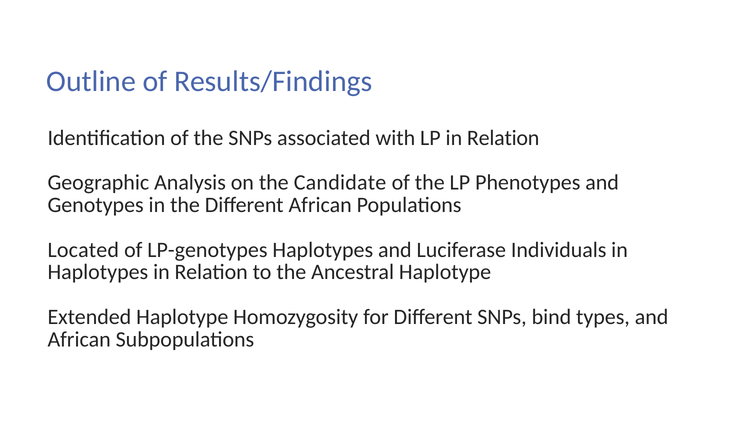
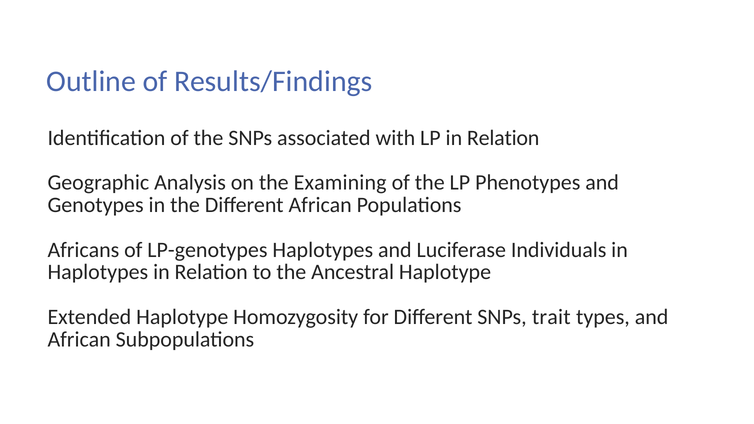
Candidate: Candidate -> Examining
Located: Located -> Africans
bind: bind -> trait
